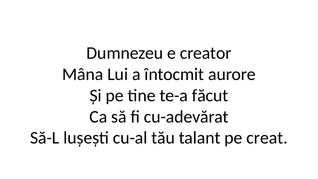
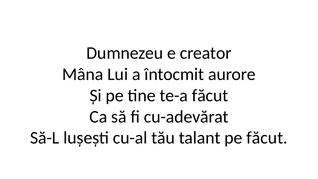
pe creat: creat -> făcut
